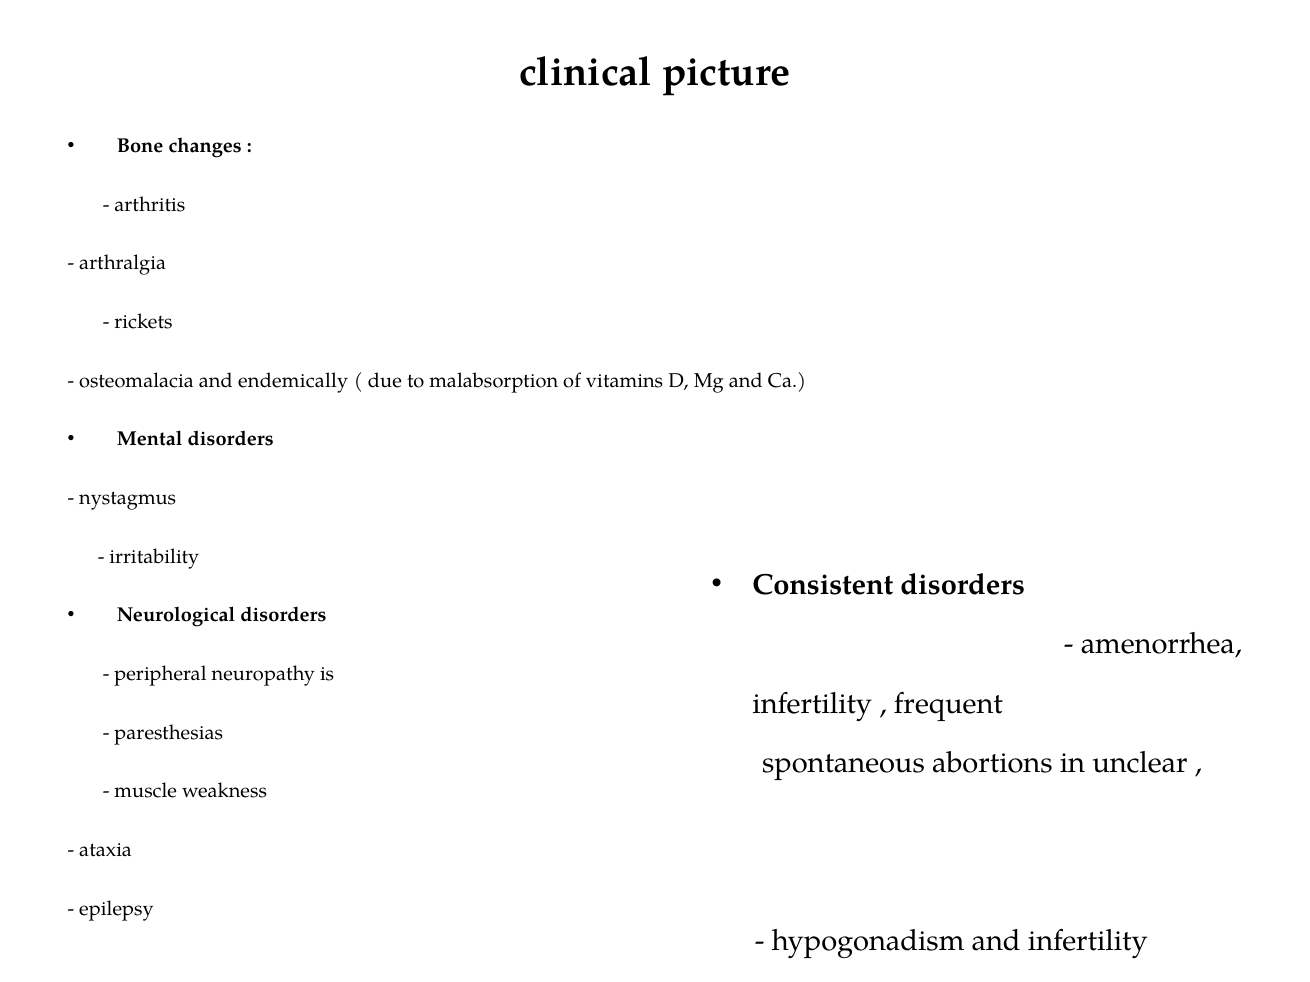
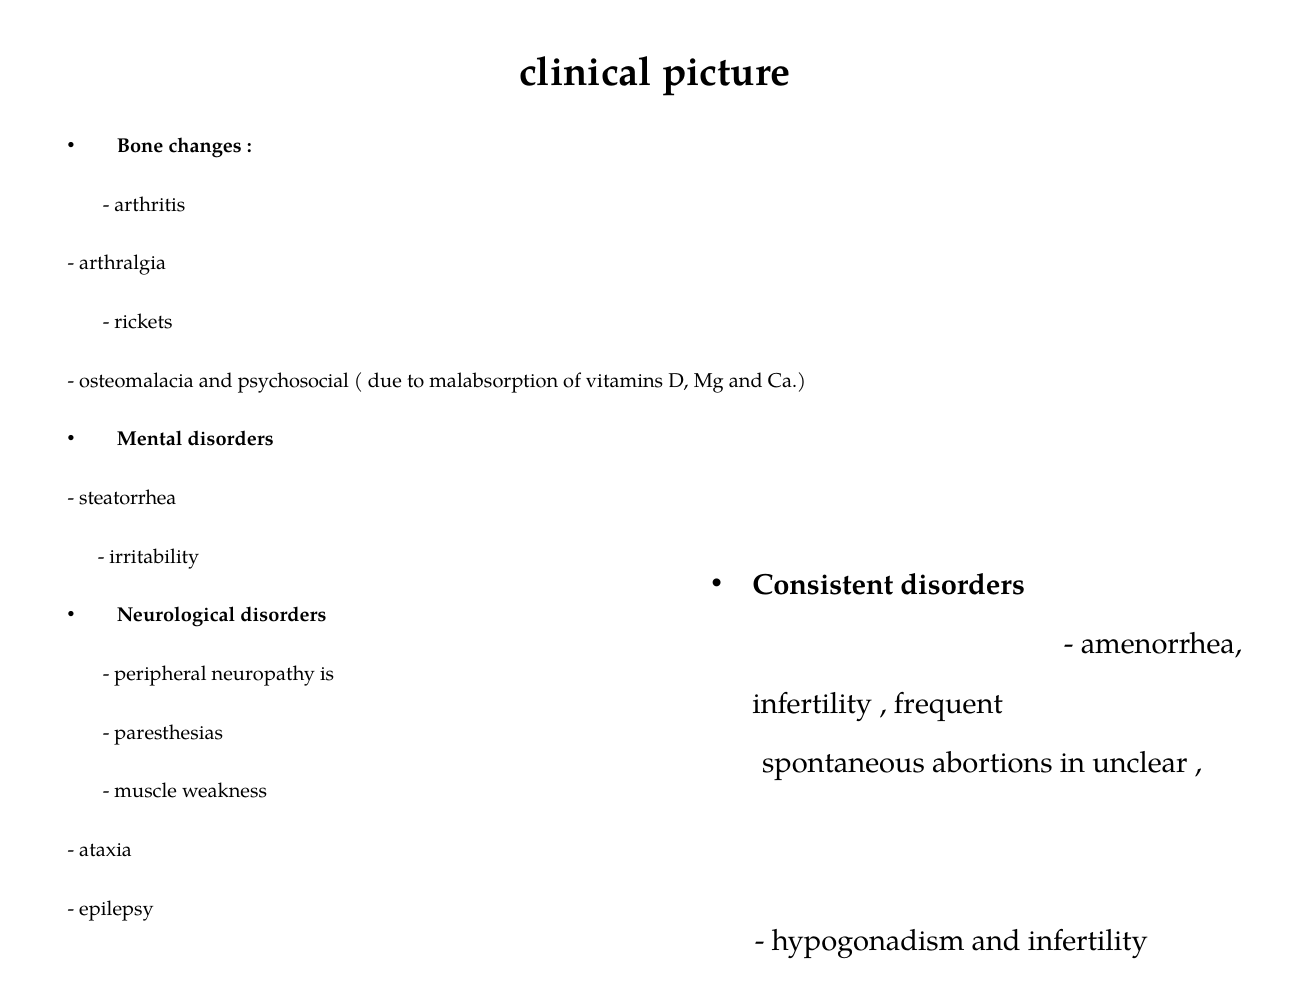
endemically: endemically -> psychosocial
nystagmus: nystagmus -> steatorrhea
